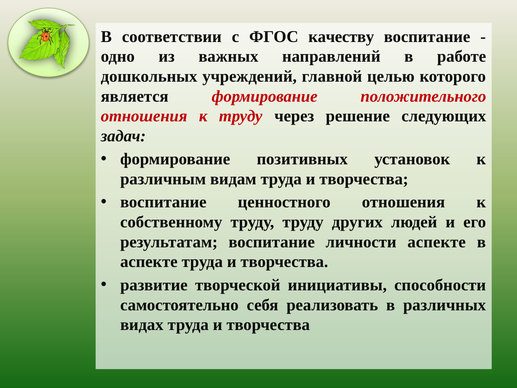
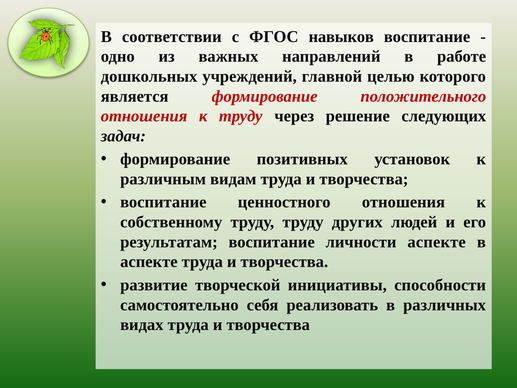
качеству: качеству -> навыков
